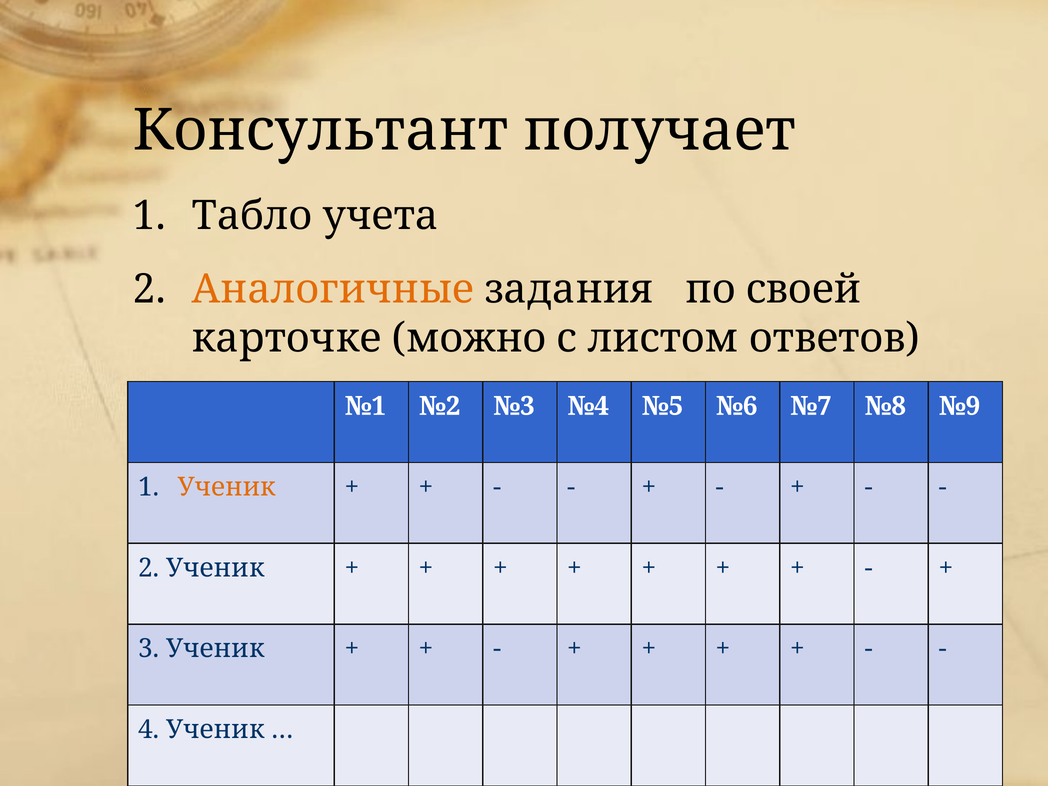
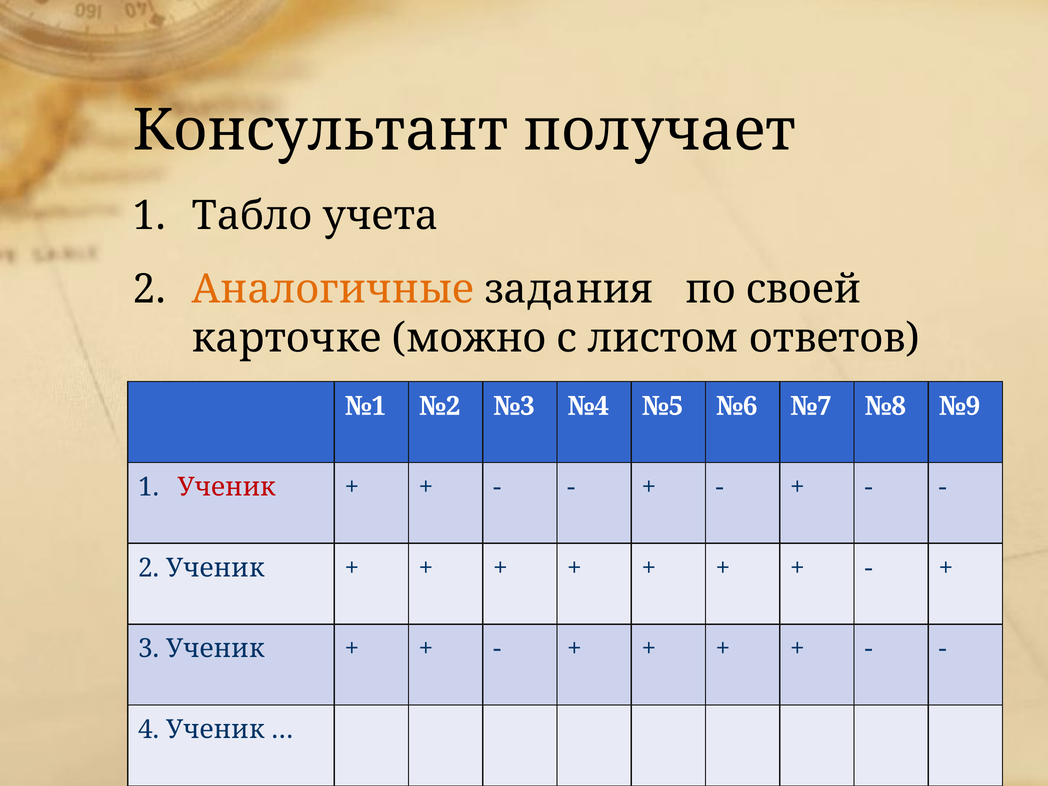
Ученик at (227, 487) colour: orange -> red
